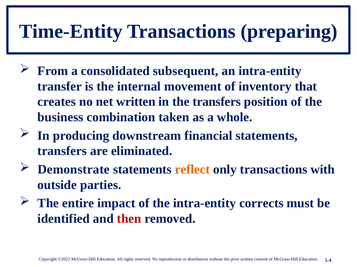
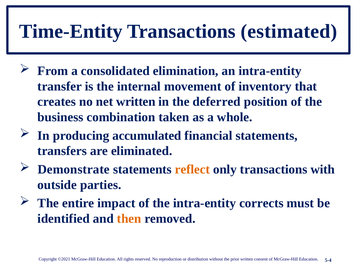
preparing: preparing -> estimated
subsequent: subsequent -> elimination
the transfers: transfers -> deferred
downstream: downstream -> accumulated
then colour: red -> orange
